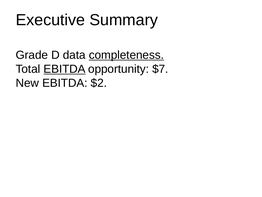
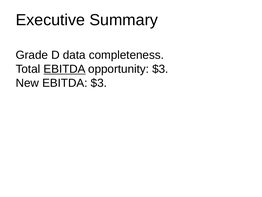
completeness underline: present -> none
opportunity $7: $7 -> $3
EBITDA $2: $2 -> $3
